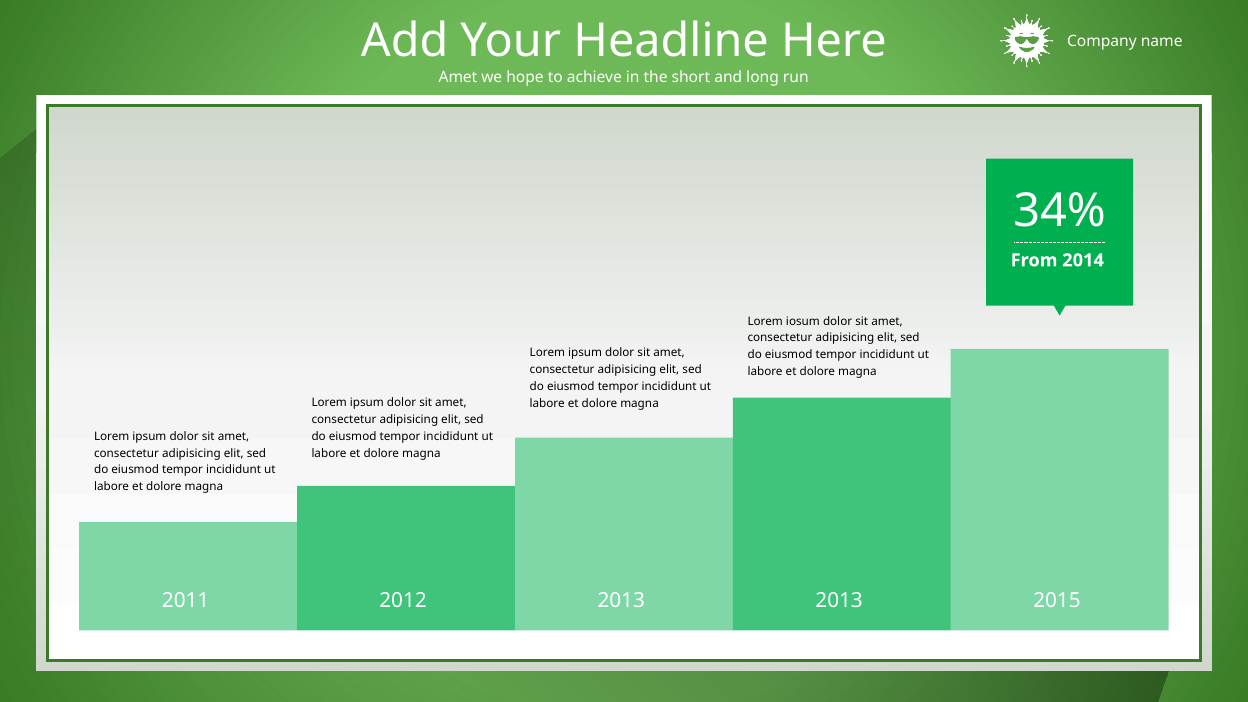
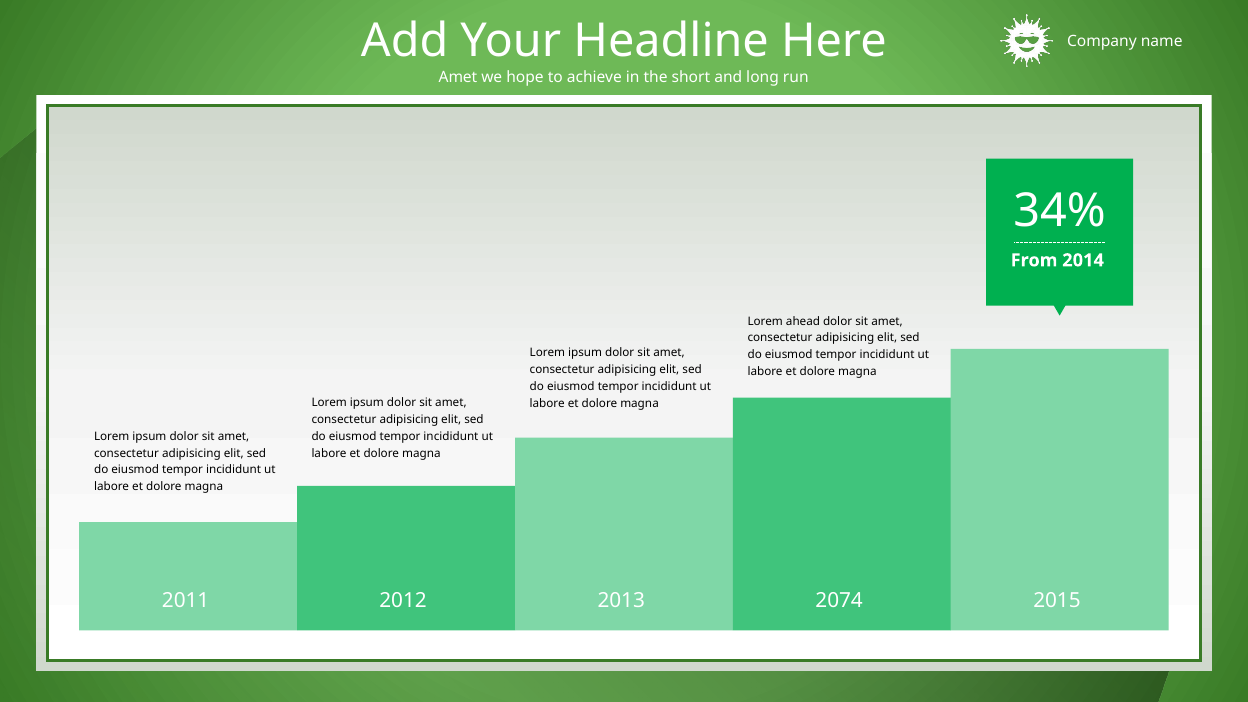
iosum: iosum -> ahead
2013 2013: 2013 -> 2074
